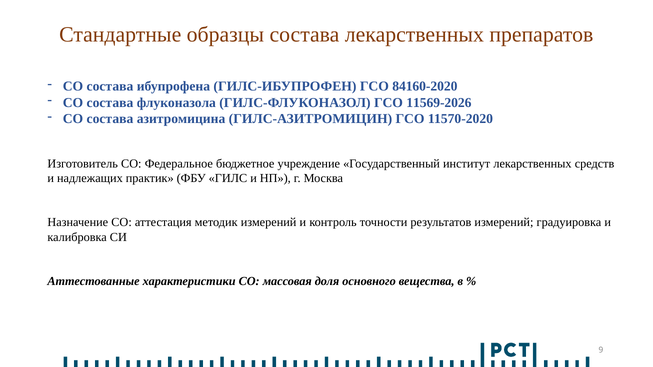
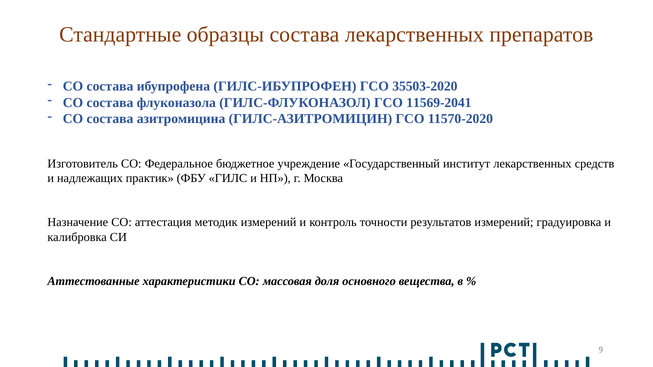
84160-2020: 84160-2020 -> 35503-2020
11569-2026: 11569-2026 -> 11569-2041
